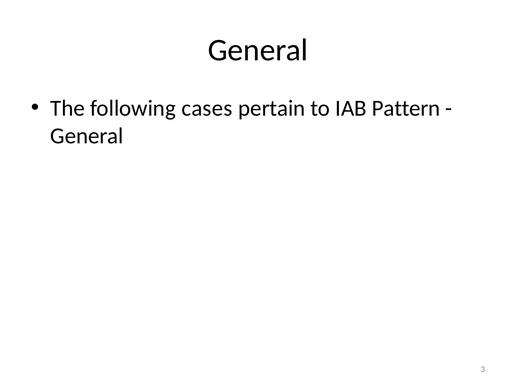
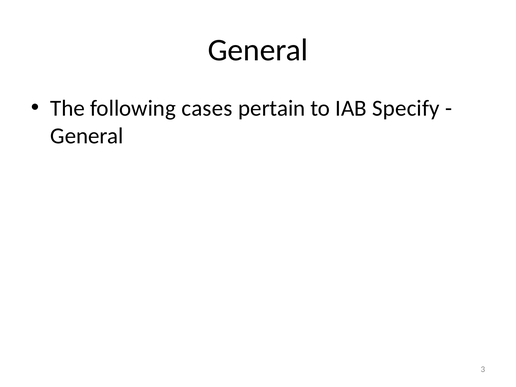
Pattern: Pattern -> Specify
